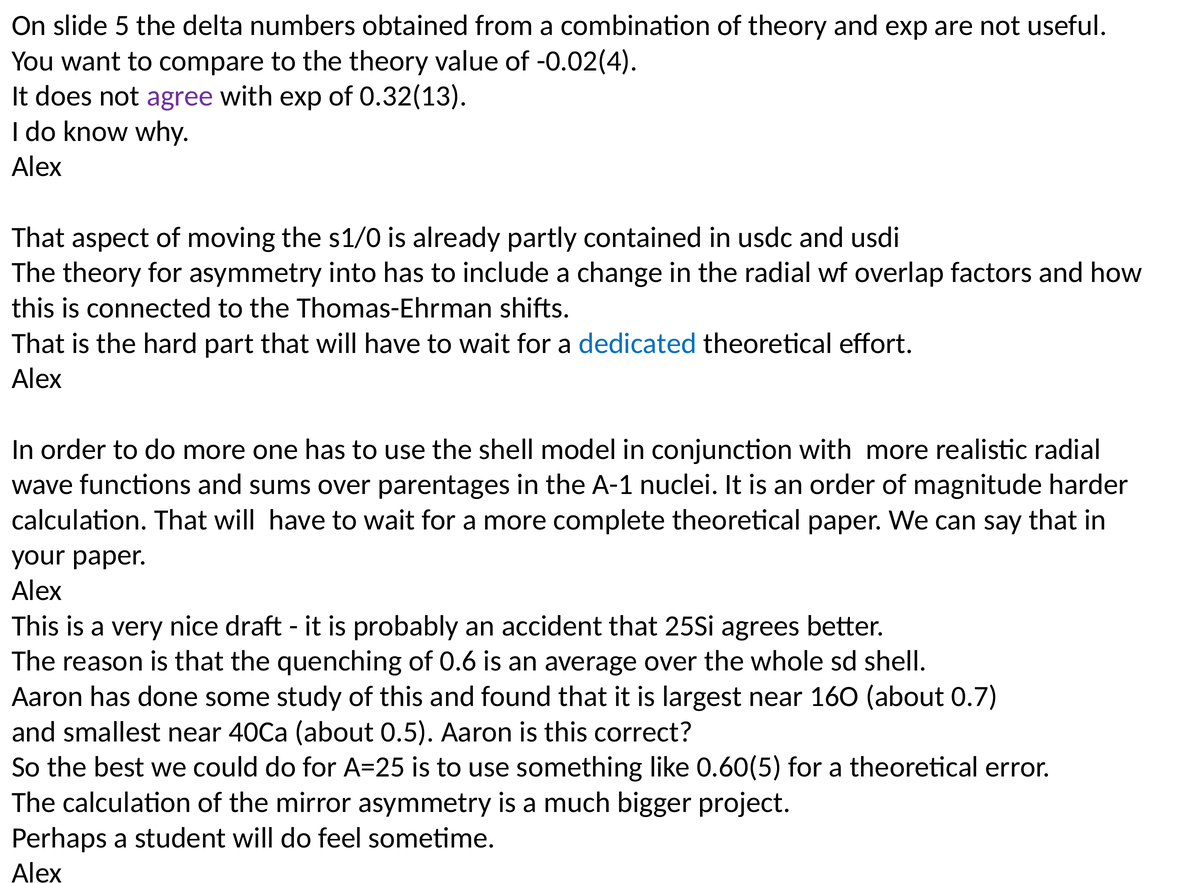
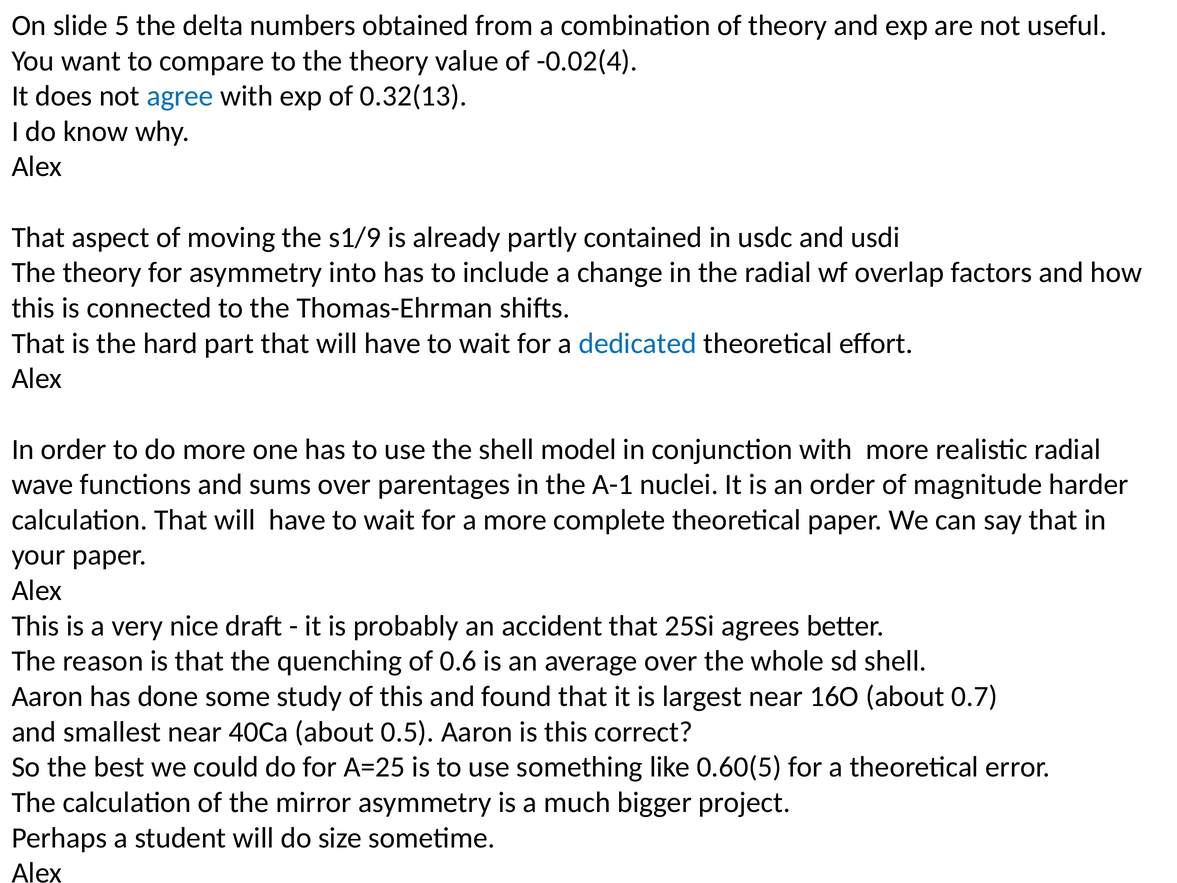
agree colour: purple -> blue
s1/0: s1/0 -> s1/9
feel: feel -> size
